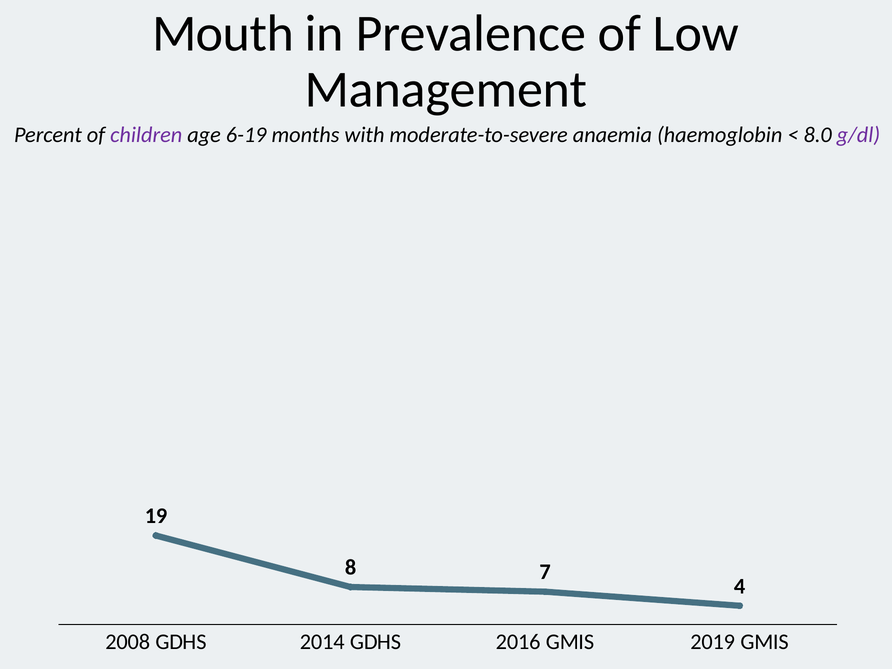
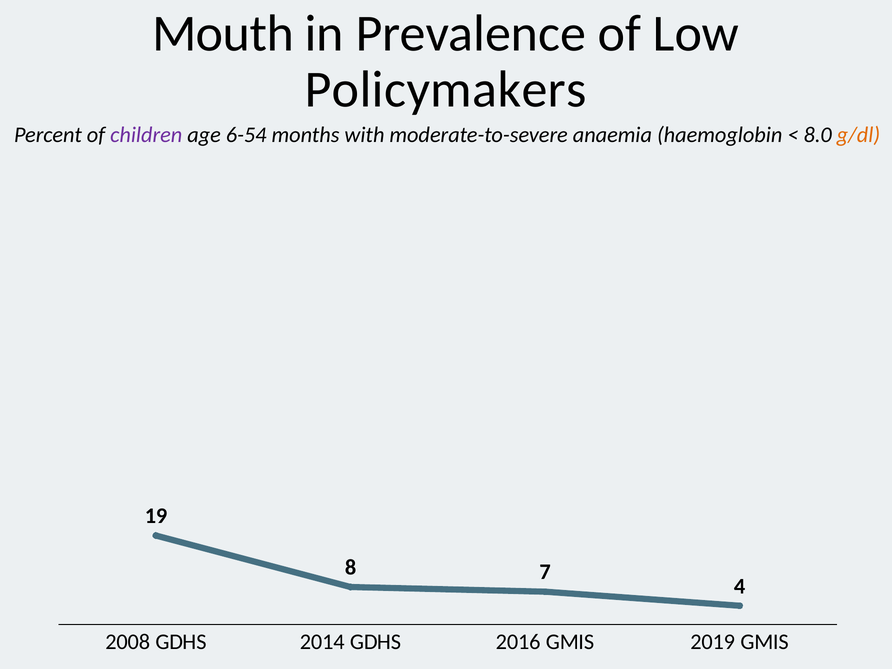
Management: Management -> Policymakers
6-19: 6-19 -> 6-54
g/dl colour: purple -> orange
